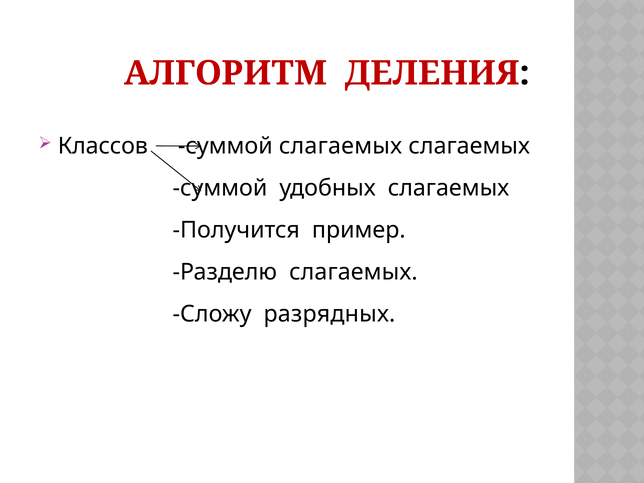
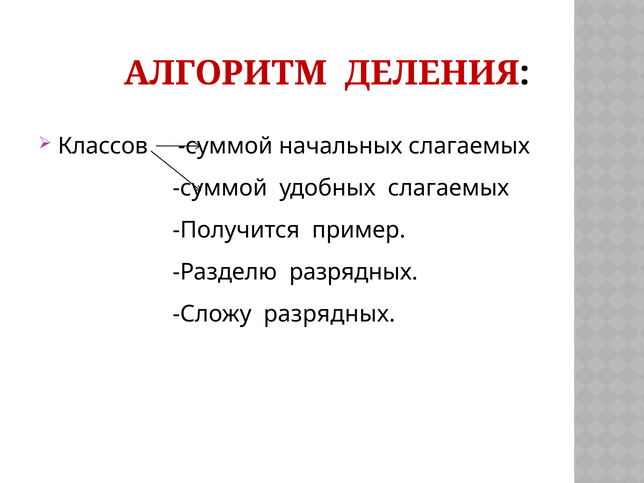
суммой слагаемых: слагаемых -> начальных
Разделю слагаемых: слагаемых -> разрядных
